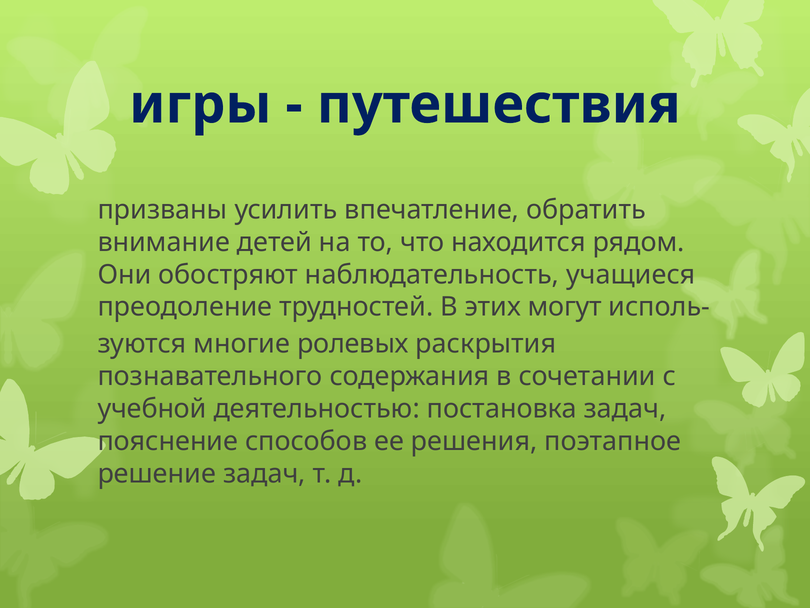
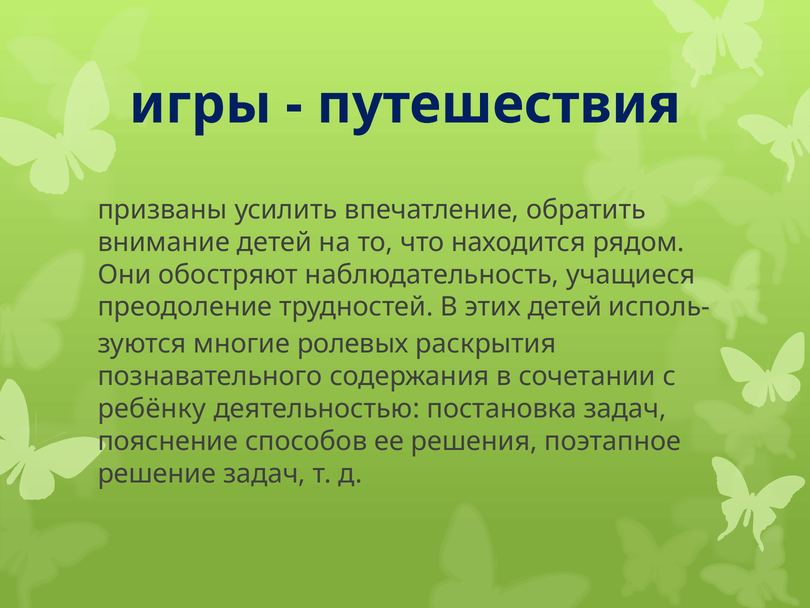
этих могут: могут -> детей
учебной: учебной -> ребёнку
